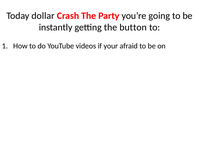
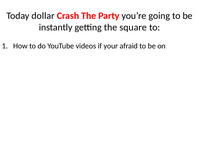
button: button -> square
